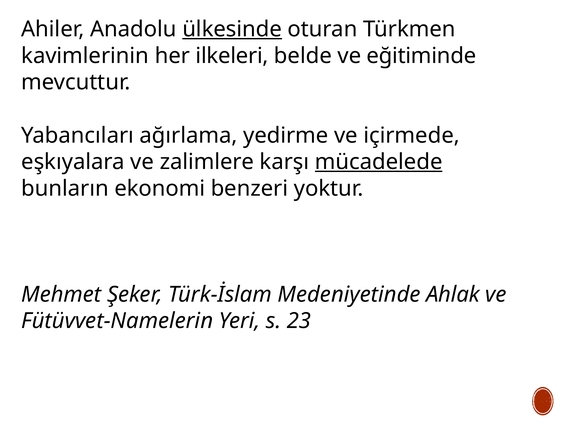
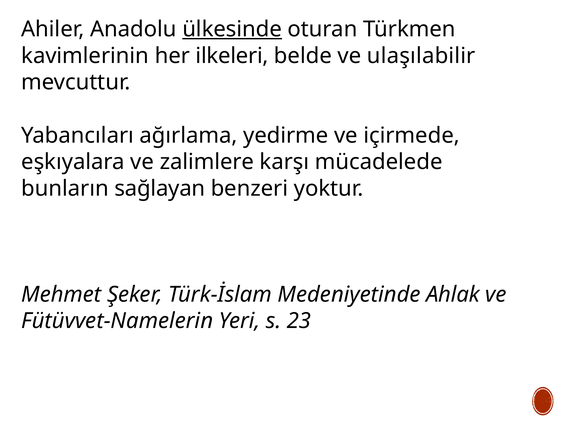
eğitiminde: eğitiminde -> ulaşılabilir
mücadelede underline: present -> none
ekonomi: ekonomi -> sağlayan
